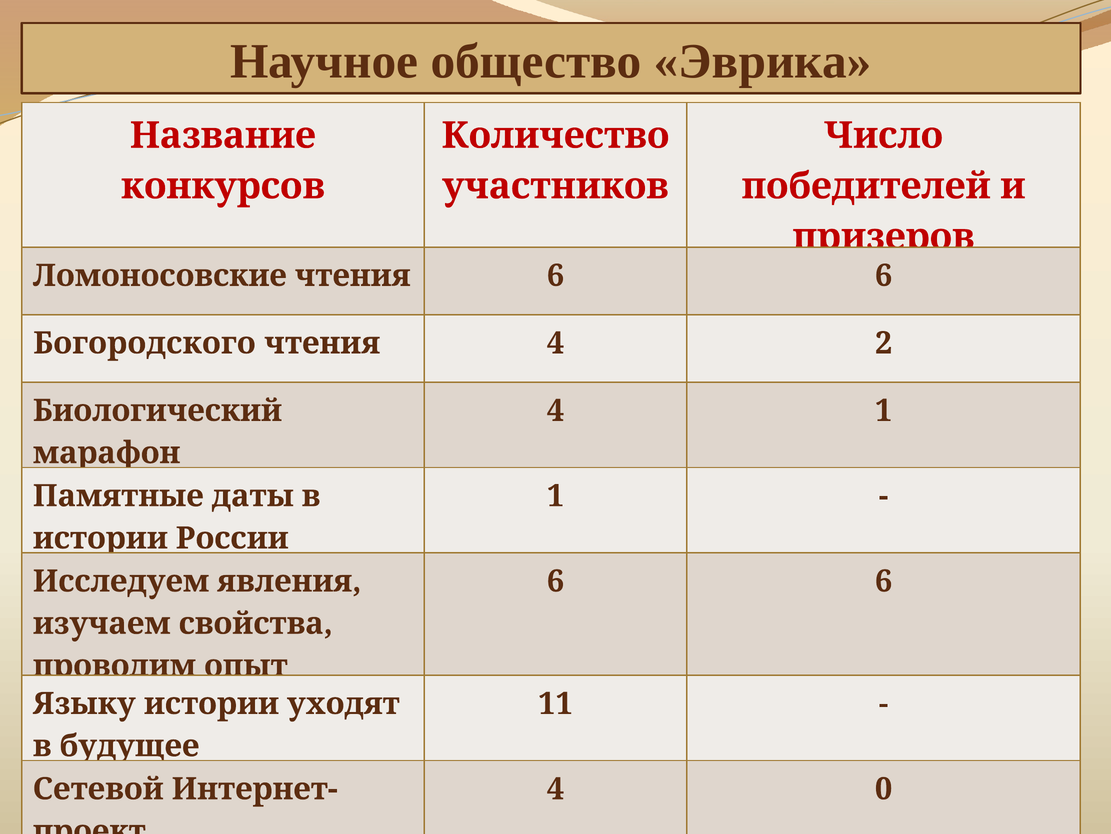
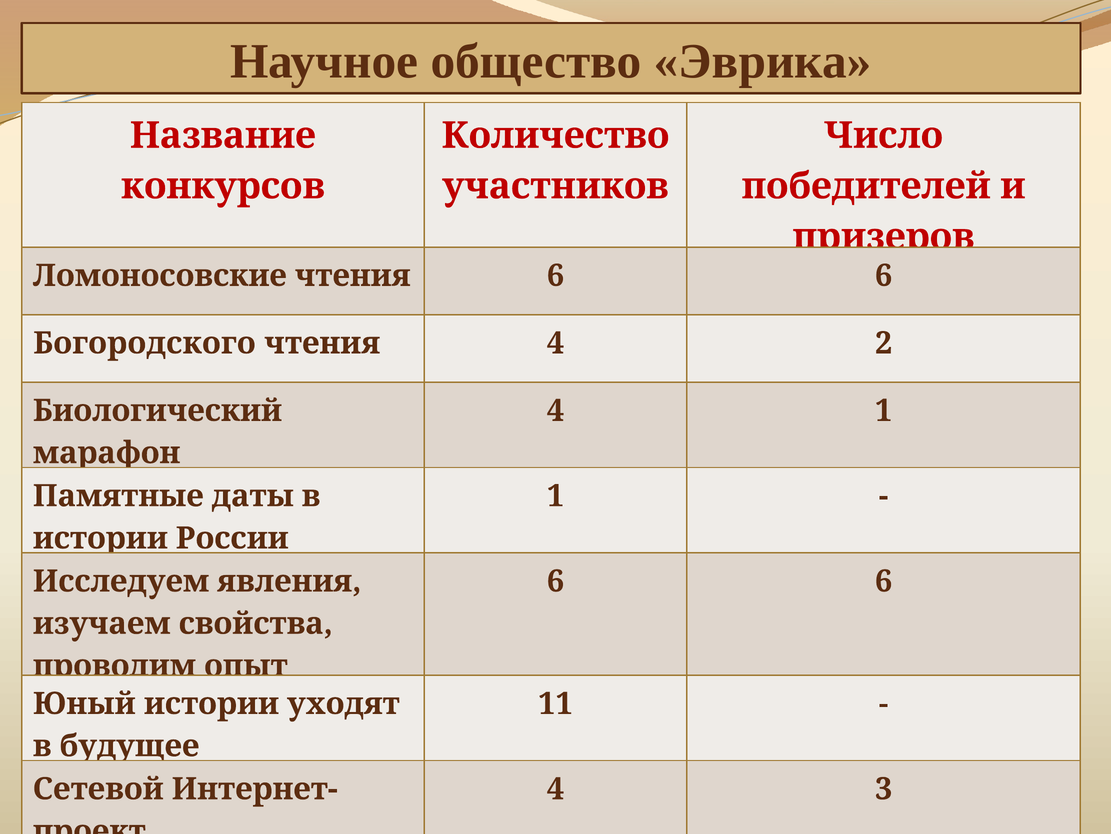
Языку: Языку -> Юный
0: 0 -> 3
